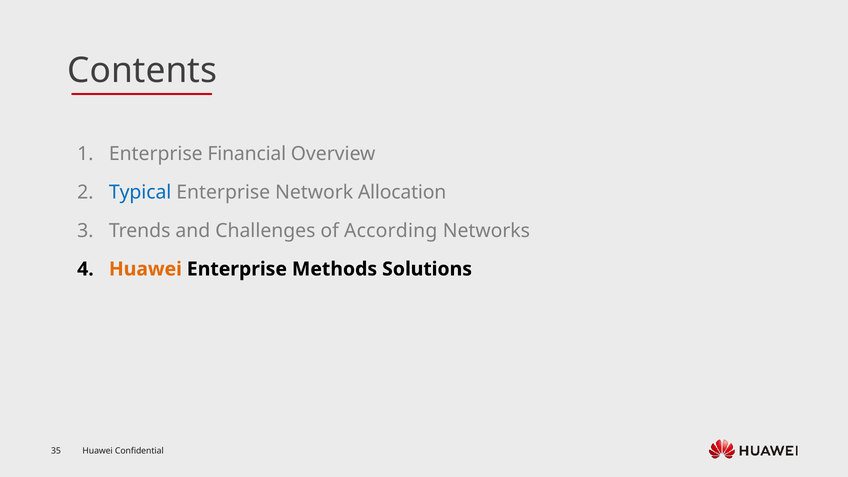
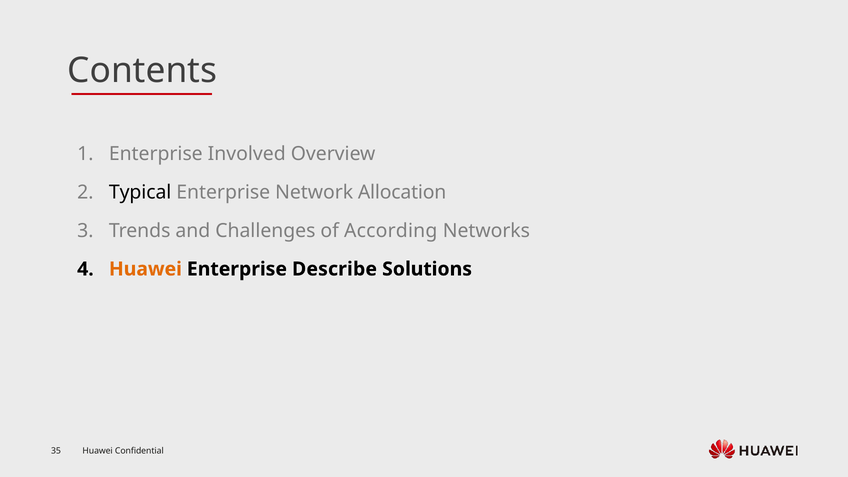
Financial: Financial -> Involved
Typical colour: blue -> black
Methods: Methods -> Describe
